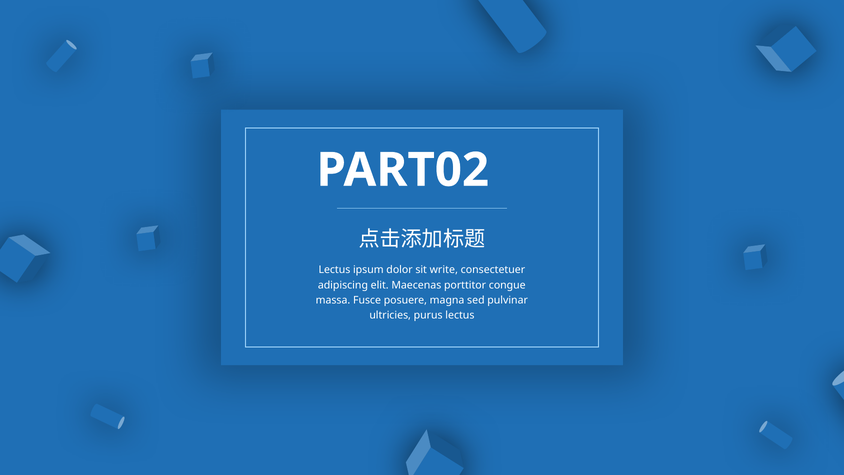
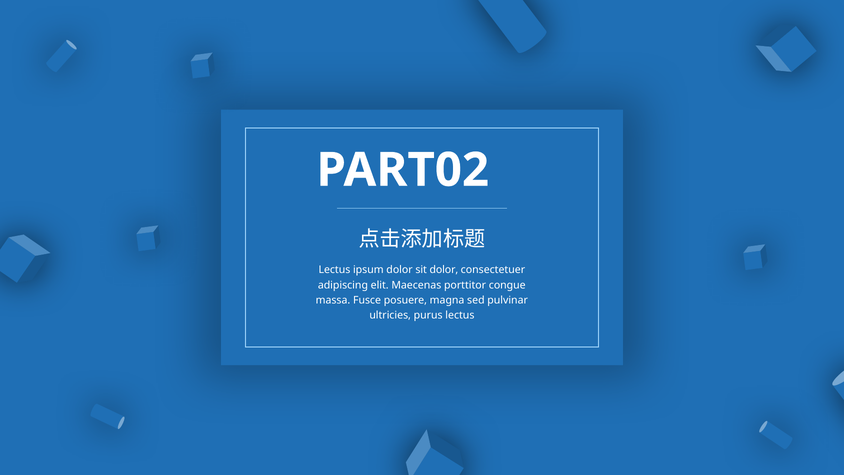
sit write: write -> dolor
